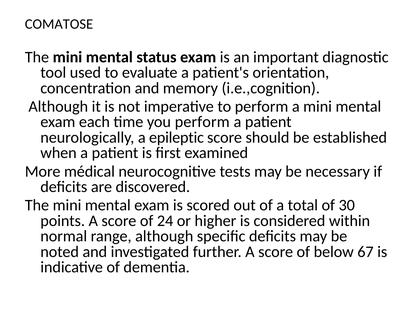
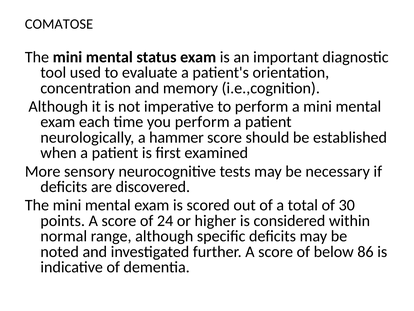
epileptic: epileptic -> hammer
médical: médical -> sensory
67: 67 -> 86
